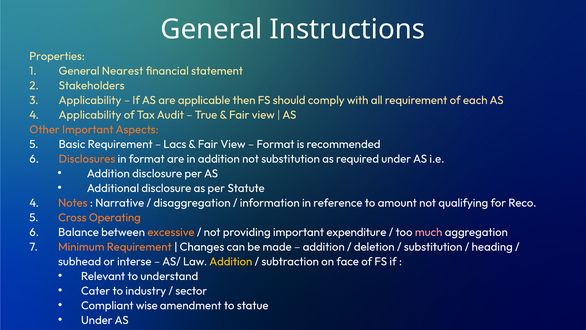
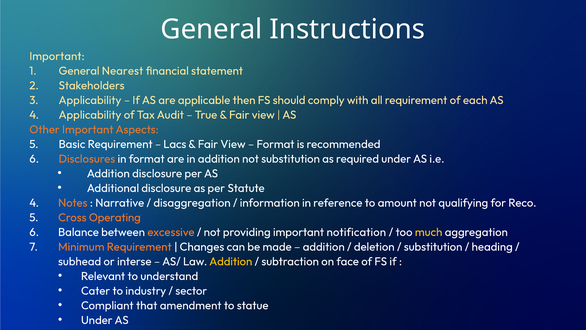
Properties at (57, 56): Properties -> Important
expenditure: expenditure -> notification
much colour: pink -> yellow
wise: wise -> that
